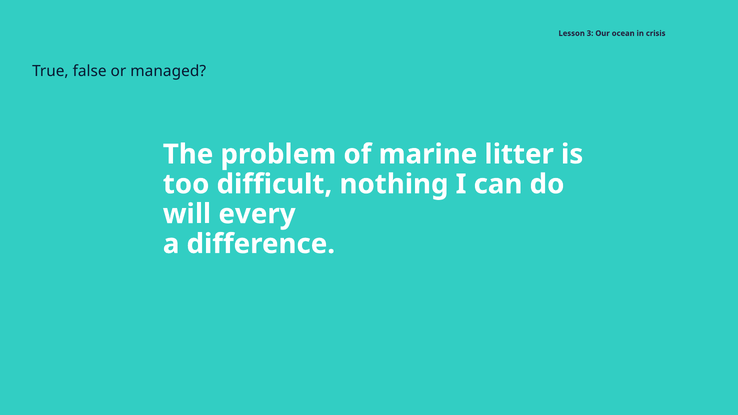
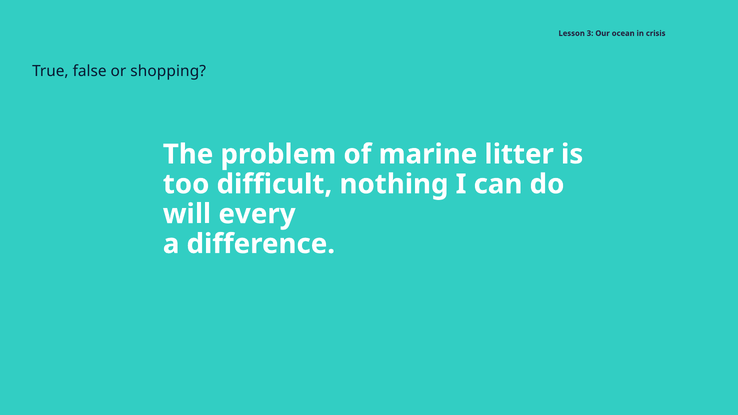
managed: managed -> shopping
